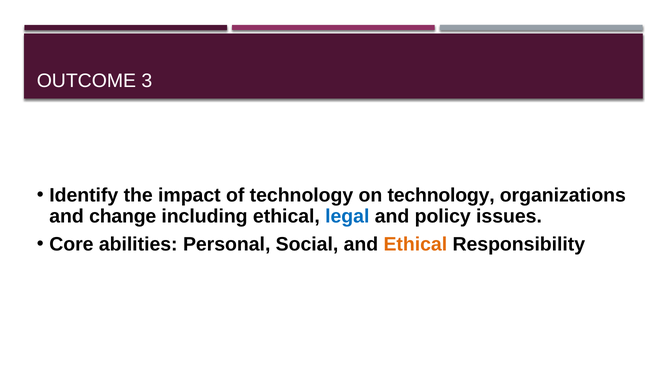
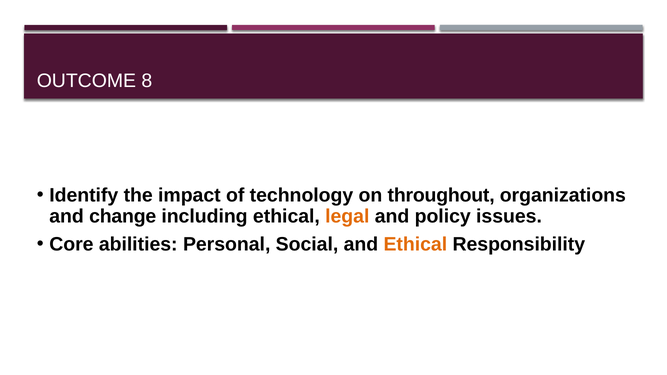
3: 3 -> 8
on technology: technology -> throughout
legal colour: blue -> orange
